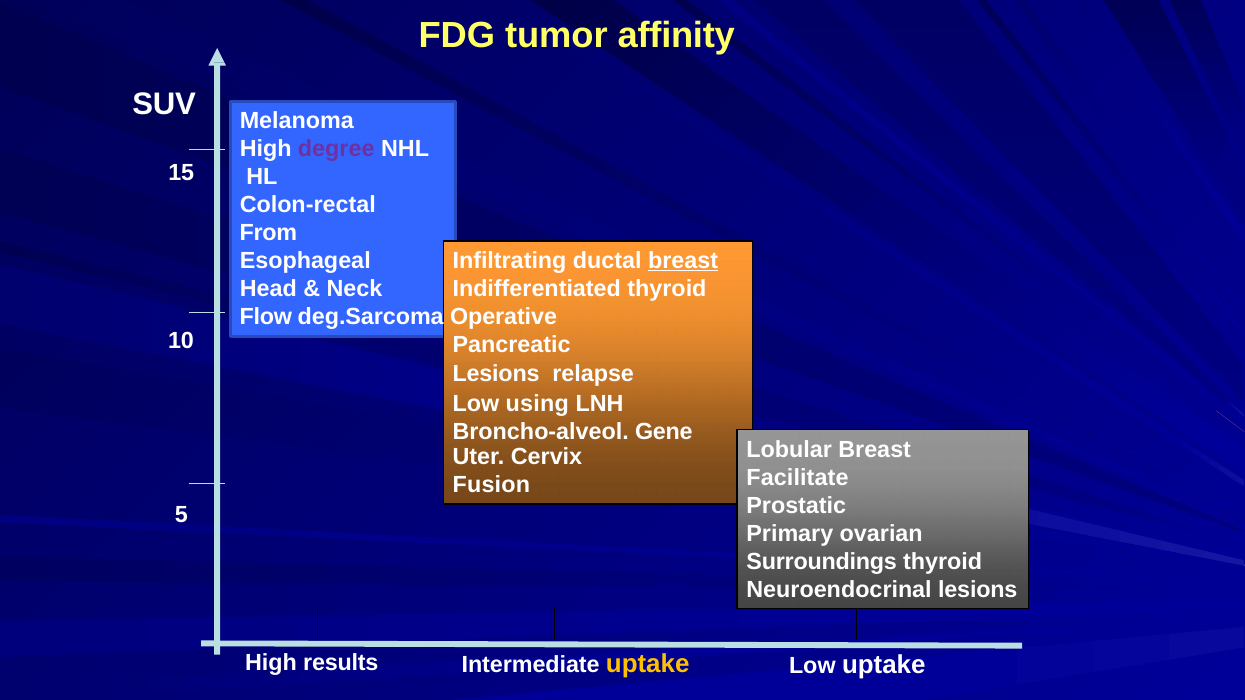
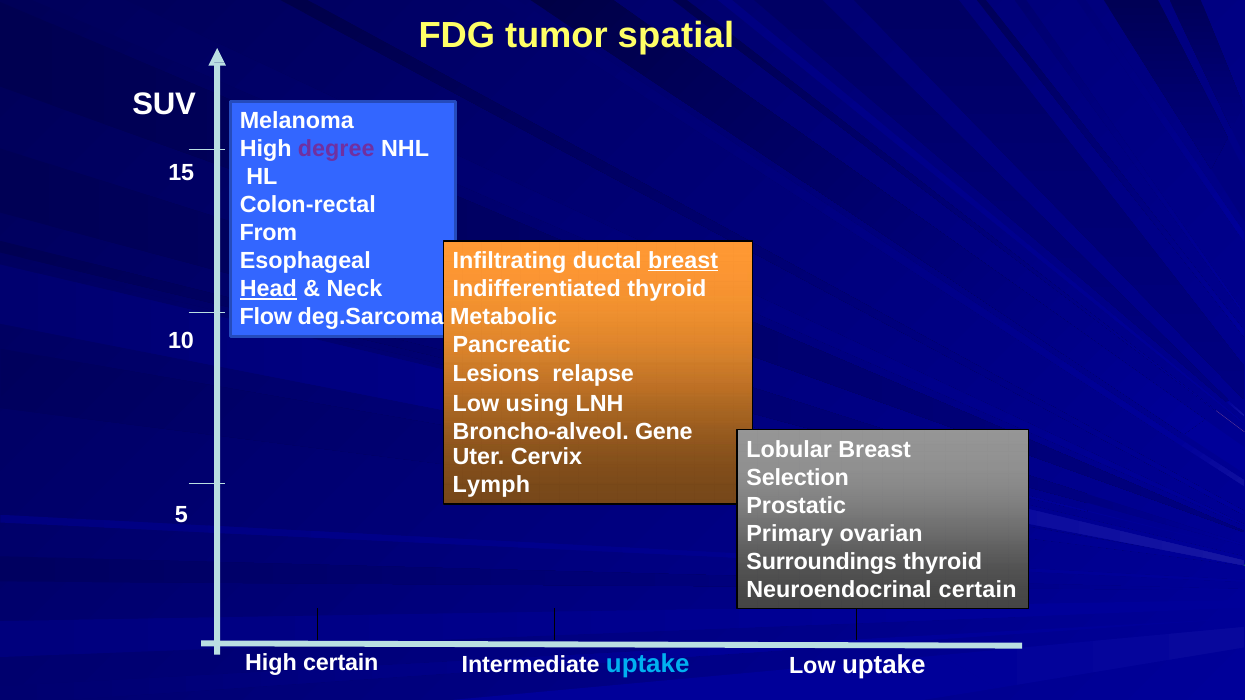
affinity: affinity -> spatial
Head underline: none -> present
Operative: Operative -> Metabolic
Facilitate: Facilitate -> Selection
Fusion: Fusion -> Lymph
Neuroendocrinal lesions: lesions -> certain
High results: results -> certain
uptake at (648, 664) colour: yellow -> light blue
